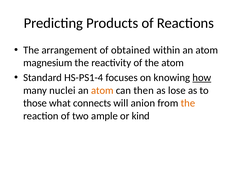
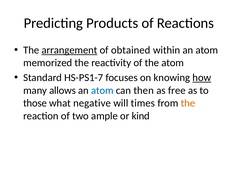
arrangement underline: none -> present
magnesium: magnesium -> memorized
HS-PS1-4: HS-PS1-4 -> HS-PS1-7
nuclei: nuclei -> allows
atom at (102, 90) colour: orange -> blue
lose: lose -> free
connects: connects -> negative
anion: anion -> times
